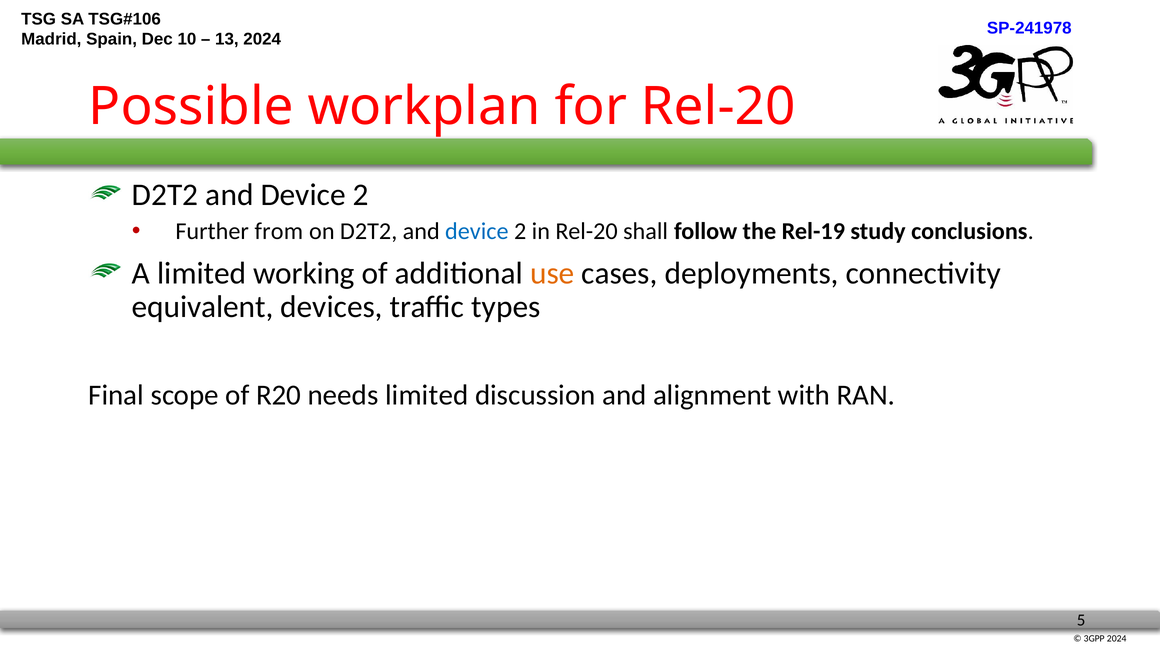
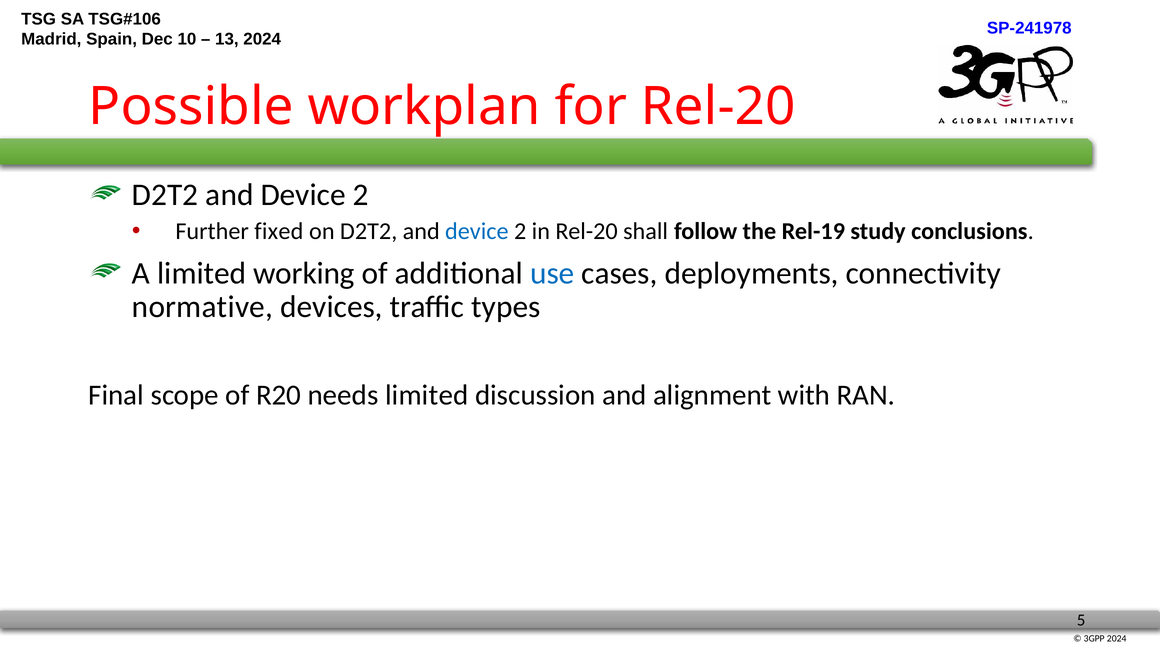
from: from -> fixed
use colour: orange -> blue
equivalent: equivalent -> normative
